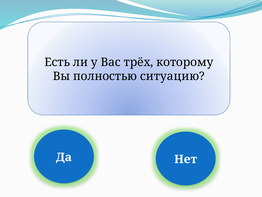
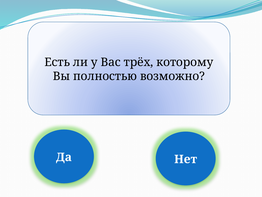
ситуацию: ситуацию -> возможно
